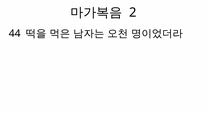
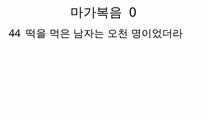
2: 2 -> 0
